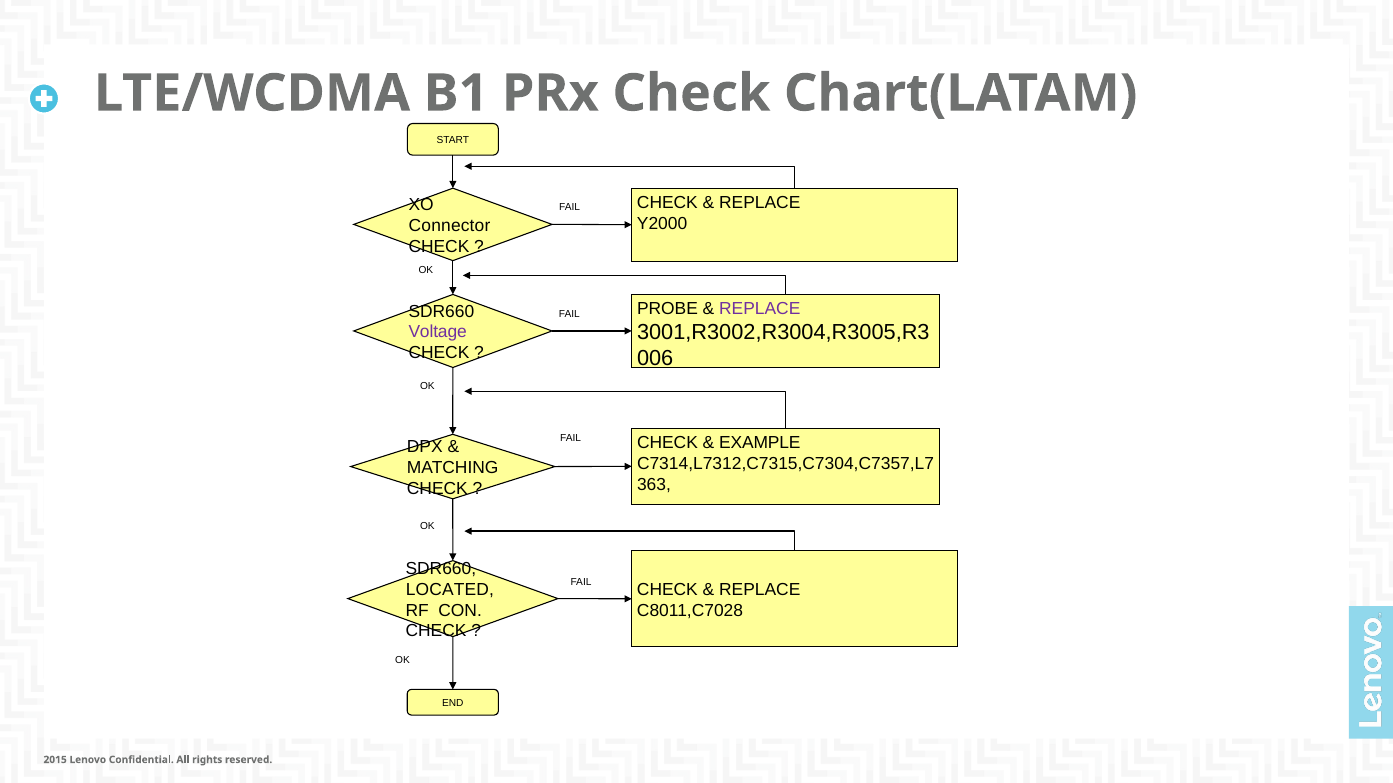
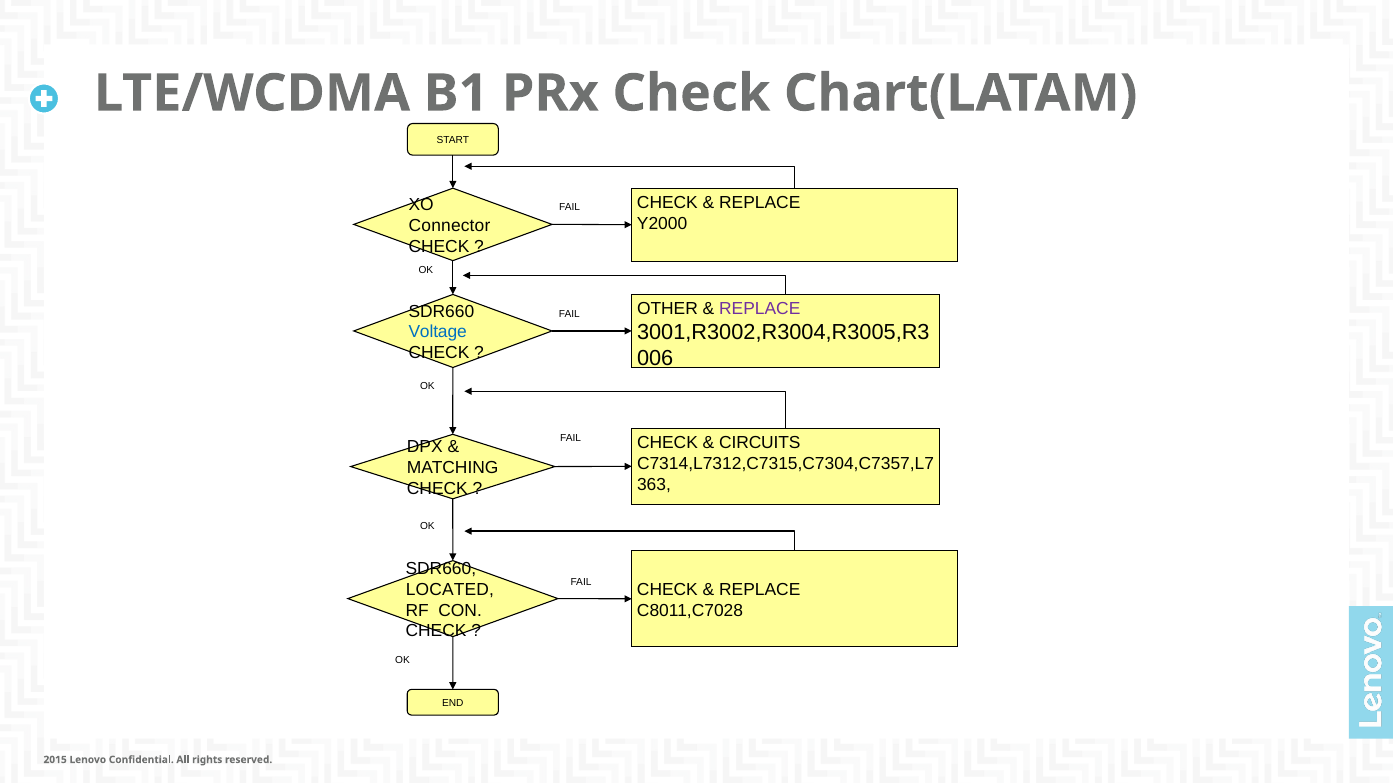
PROBE: PROBE -> OTHER
Voltage colour: purple -> blue
EXAMPLE: EXAMPLE -> CIRCUITS
